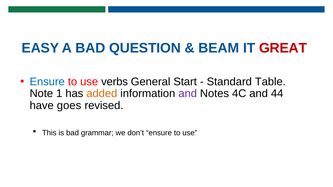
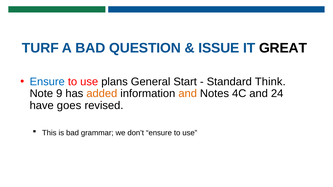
EASY: EASY -> TURF
BEAM: BEAM -> ISSUE
GREAT colour: red -> black
verbs: verbs -> plans
Table: Table -> Think
1: 1 -> 9
and at (188, 94) colour: purple -> orange
44: 44 -> 24
